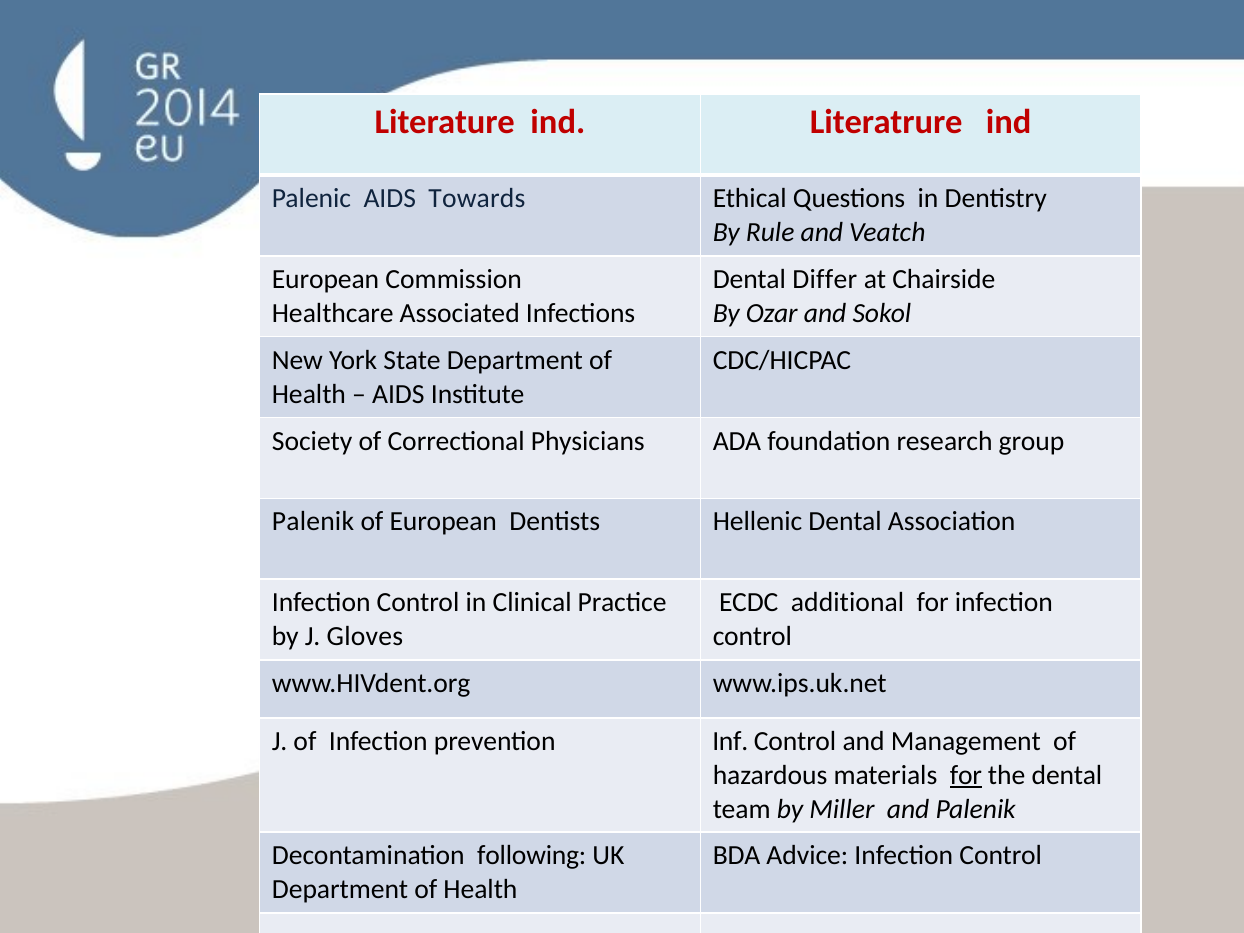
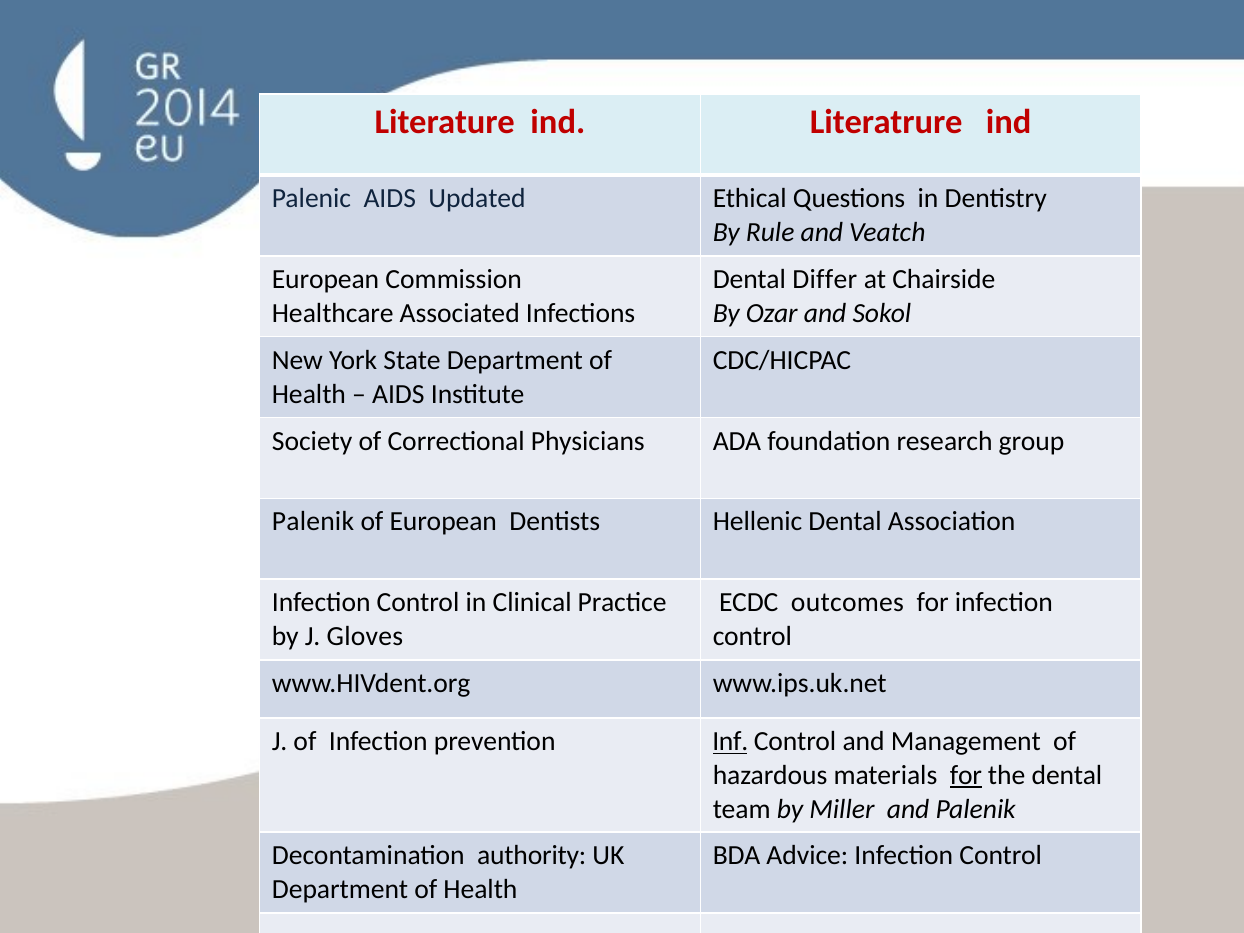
Towards: Towards -> Updated
additional: additional -> outcomes
Inf underline: none -> present
following: following -> authority
